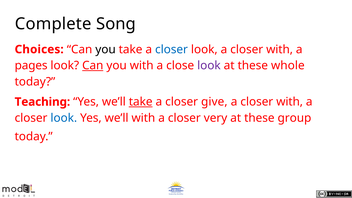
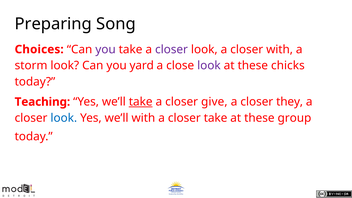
Complete: Complete -> Preparing
you at (106, 49) colour: black -> purple
closer at (171, 49) colour: blue -> purple
pages: pages -> storm
Can at (93, 66) underline: present -> none
you with: with -> yard
whole: whole -> chicks
with at (290, 102): with -> they
closer very: very -> take
